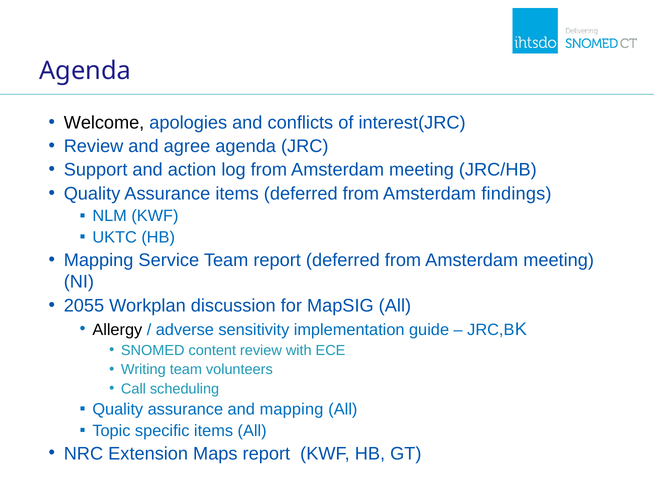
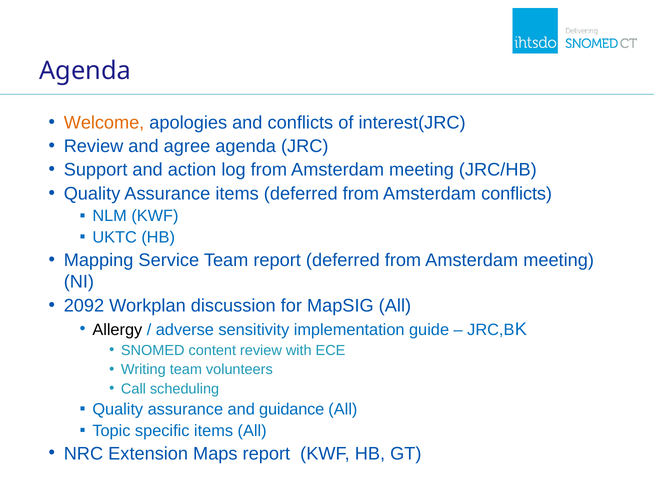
Welcome colour: black -> orange
Amsterdam findings: findings -> conflicts
2055: 2055 -> 2092
and mapping: mapping -> guidance
